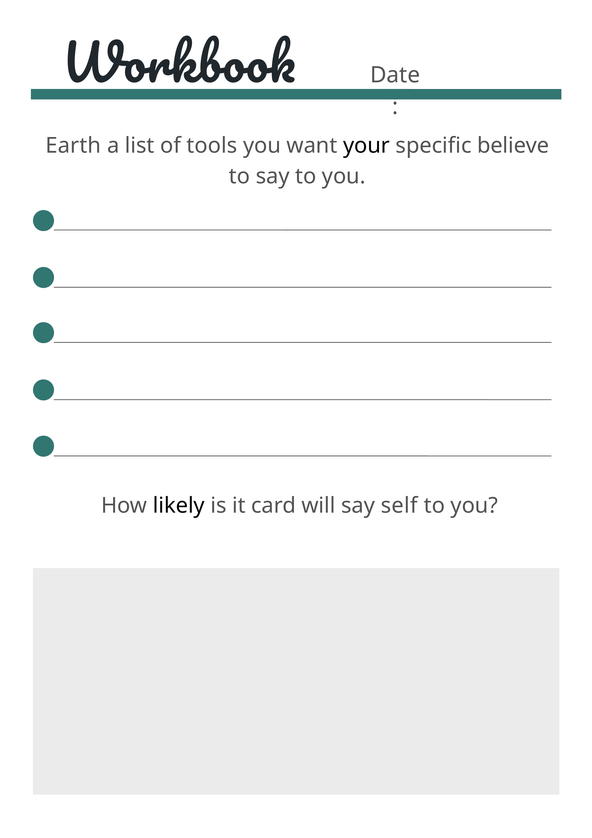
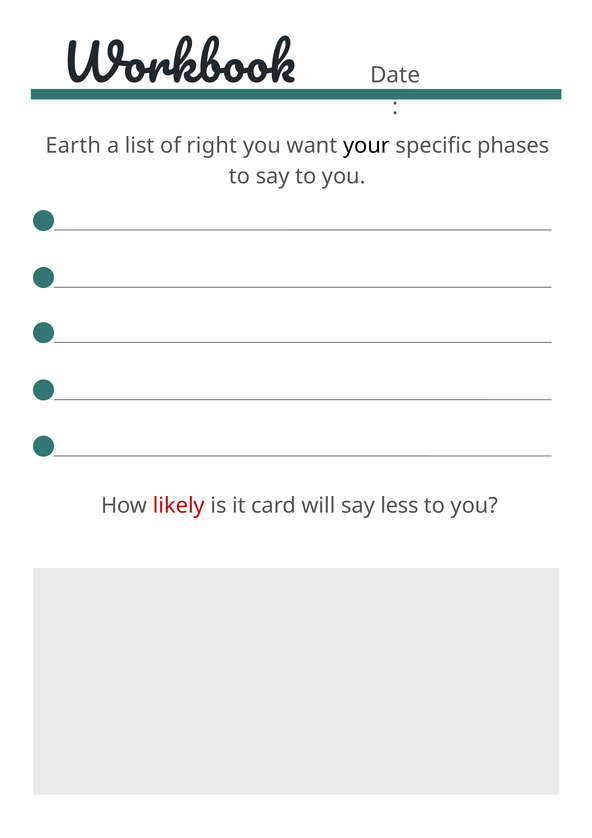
tools: tools -> right
believe: believe -> phases
likely colour: black -> red
self: self -> less
